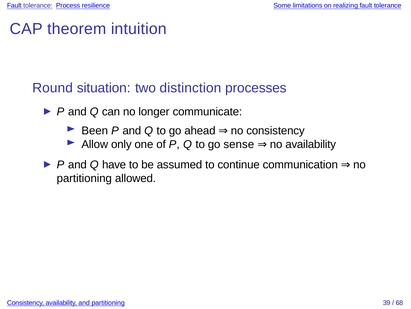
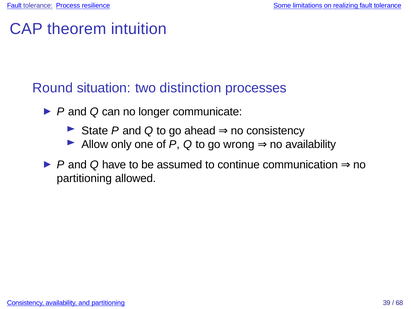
Been: Been -> State
sense: sense -> wrong
